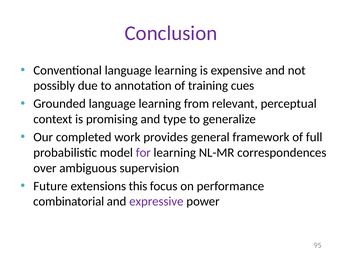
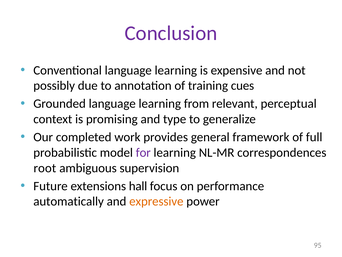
over: over -> root
this: this -> hall
combinatorial: combinatorial -> automatically
expressive colour: purple -> orange
